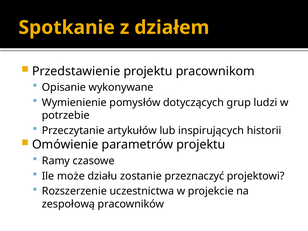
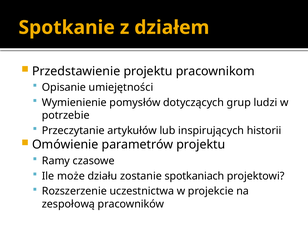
wykonywane: wykonywane -> umiejętności
przeznaczyć: przeznaczyć -> spotkaniach
